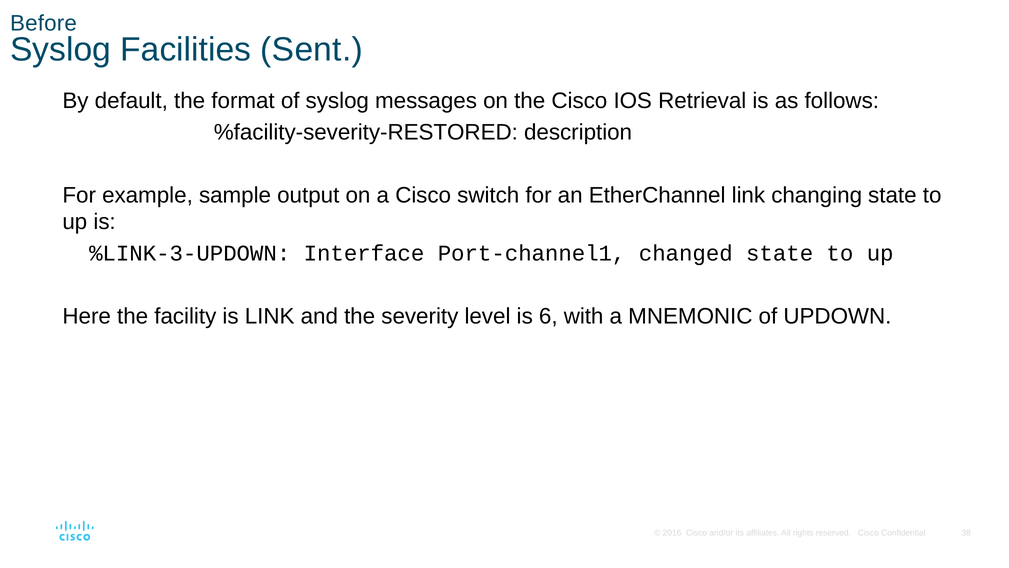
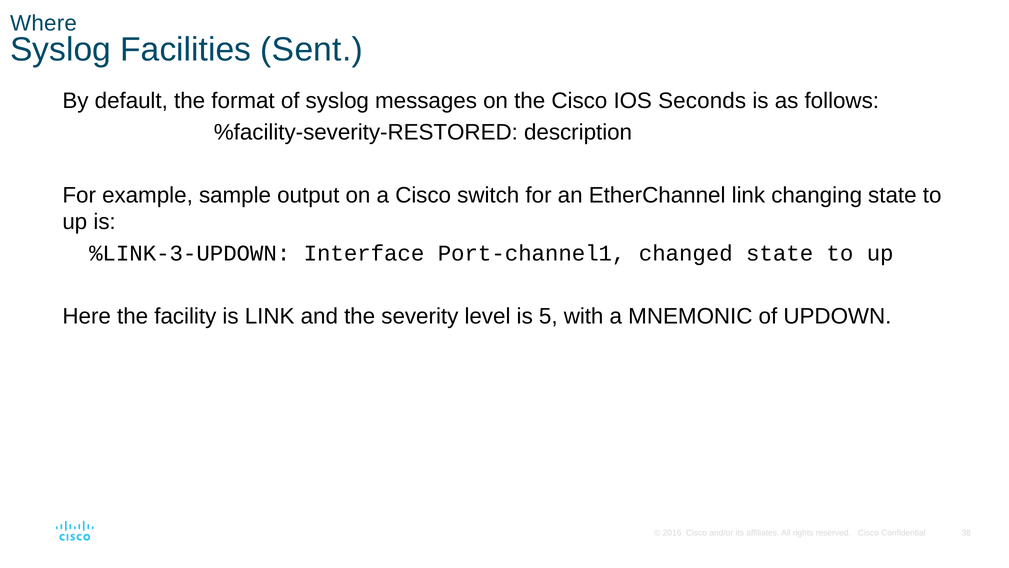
Before: Before -> Where
Retrieval: Retrieval -> Seconds
6: 6 -> 5
